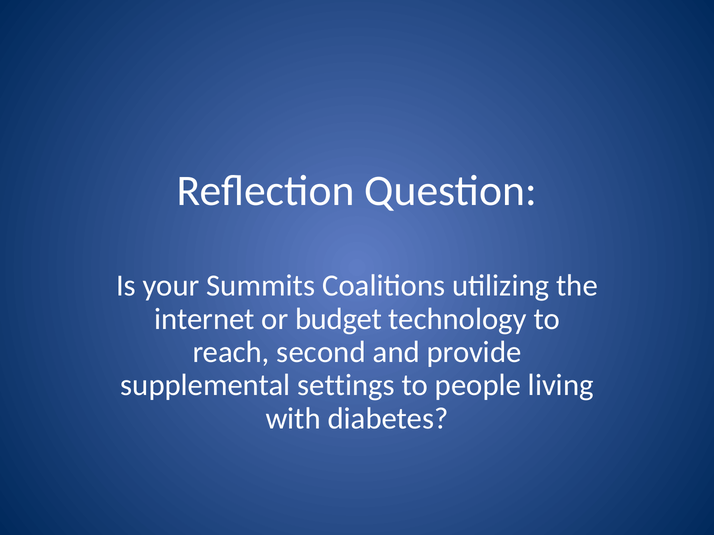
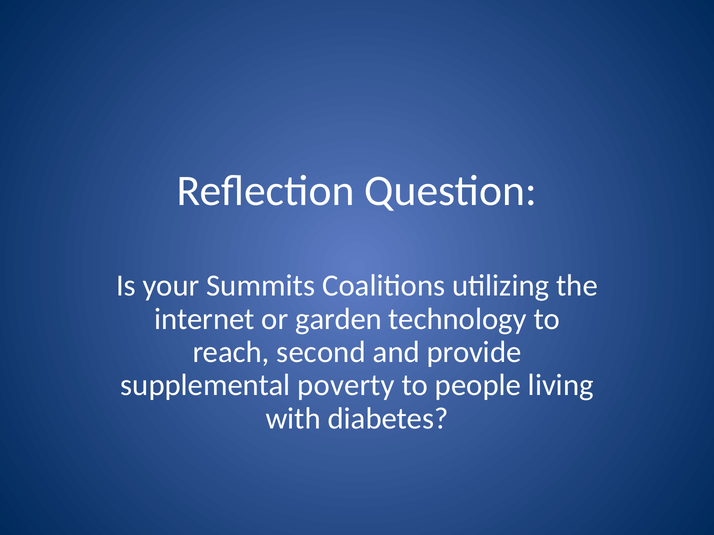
budget: budget -> garden
settings: settings -> poverty
